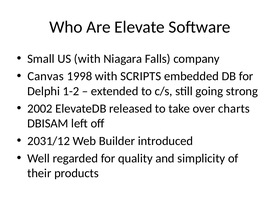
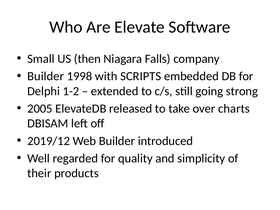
US with: with -> then
Canvas at (46, 76): Canvas -> Builder
2002: 2002 -> 2005
2031/12: 2031/12 -> 2019/12
